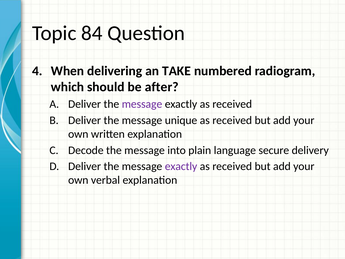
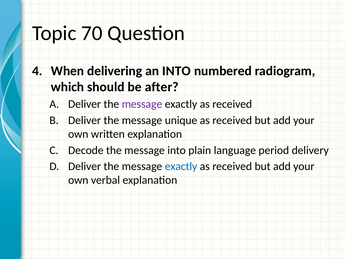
84: 84 -> 70
an TAKE: TAKE -> INTO
secure: secure -> period
exactly at (181, 166) colour: purple -> blue
